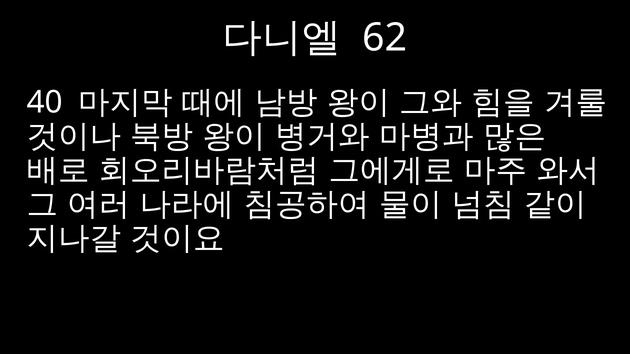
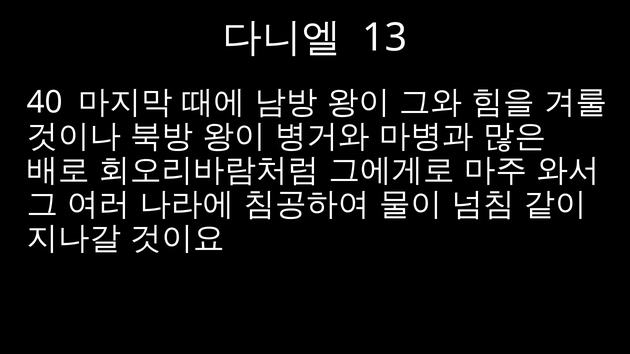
62: 62 -> 13
